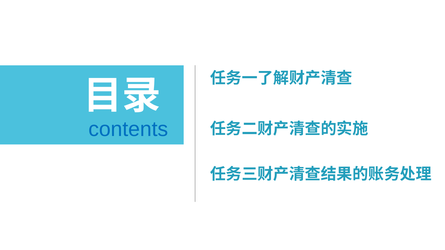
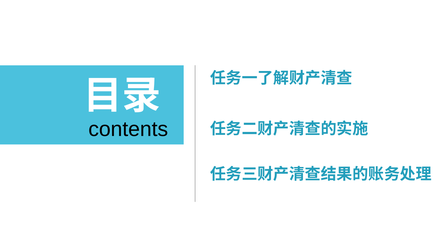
contents colour: blue -> black
